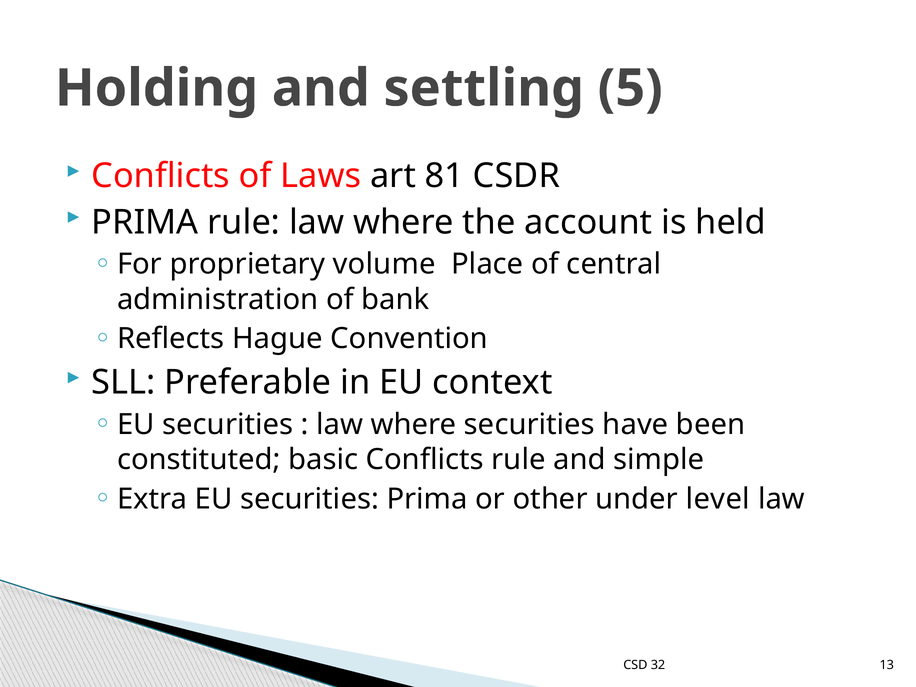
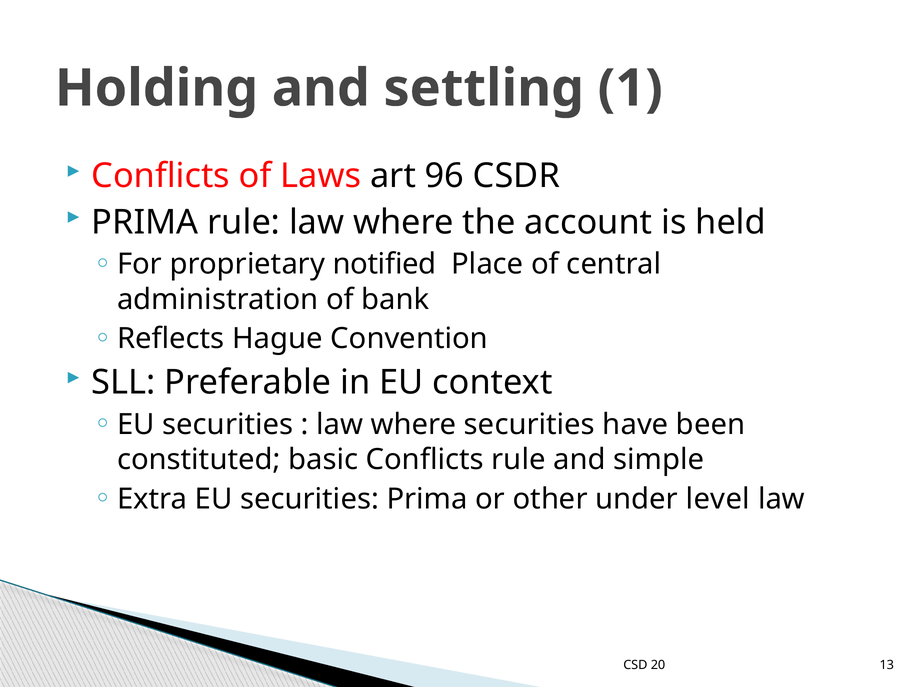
5: 5 -> 1
81: 81 -> 96
volume: volume -> notified
32: 32 -> 20
